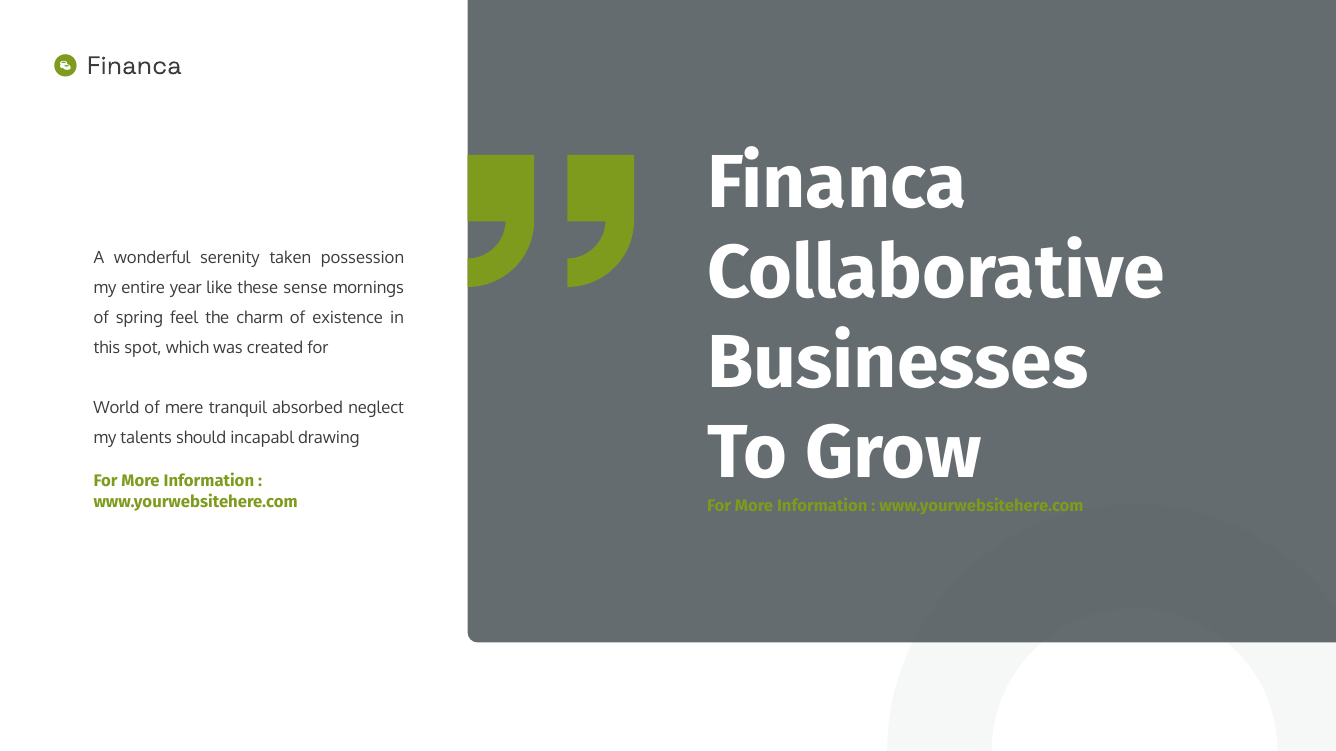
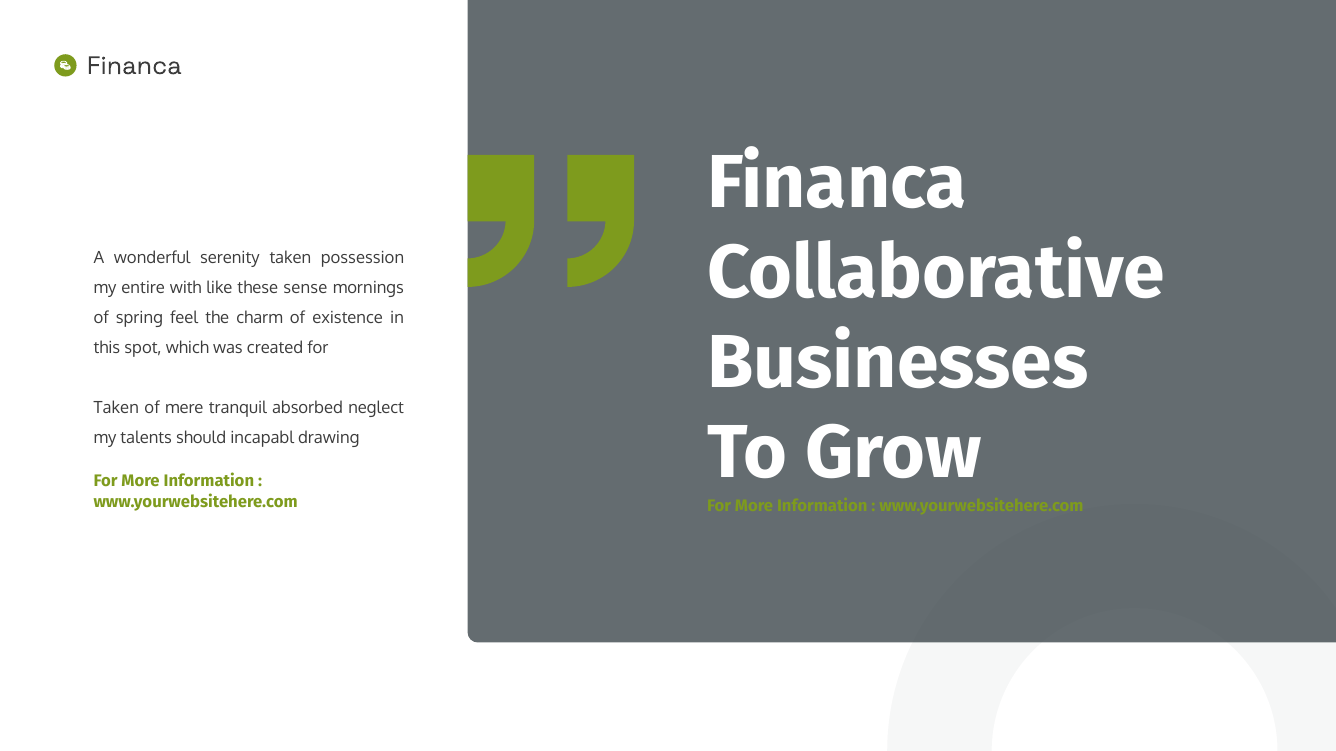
year: year -> with
World at (116, 409): World -> Taken
